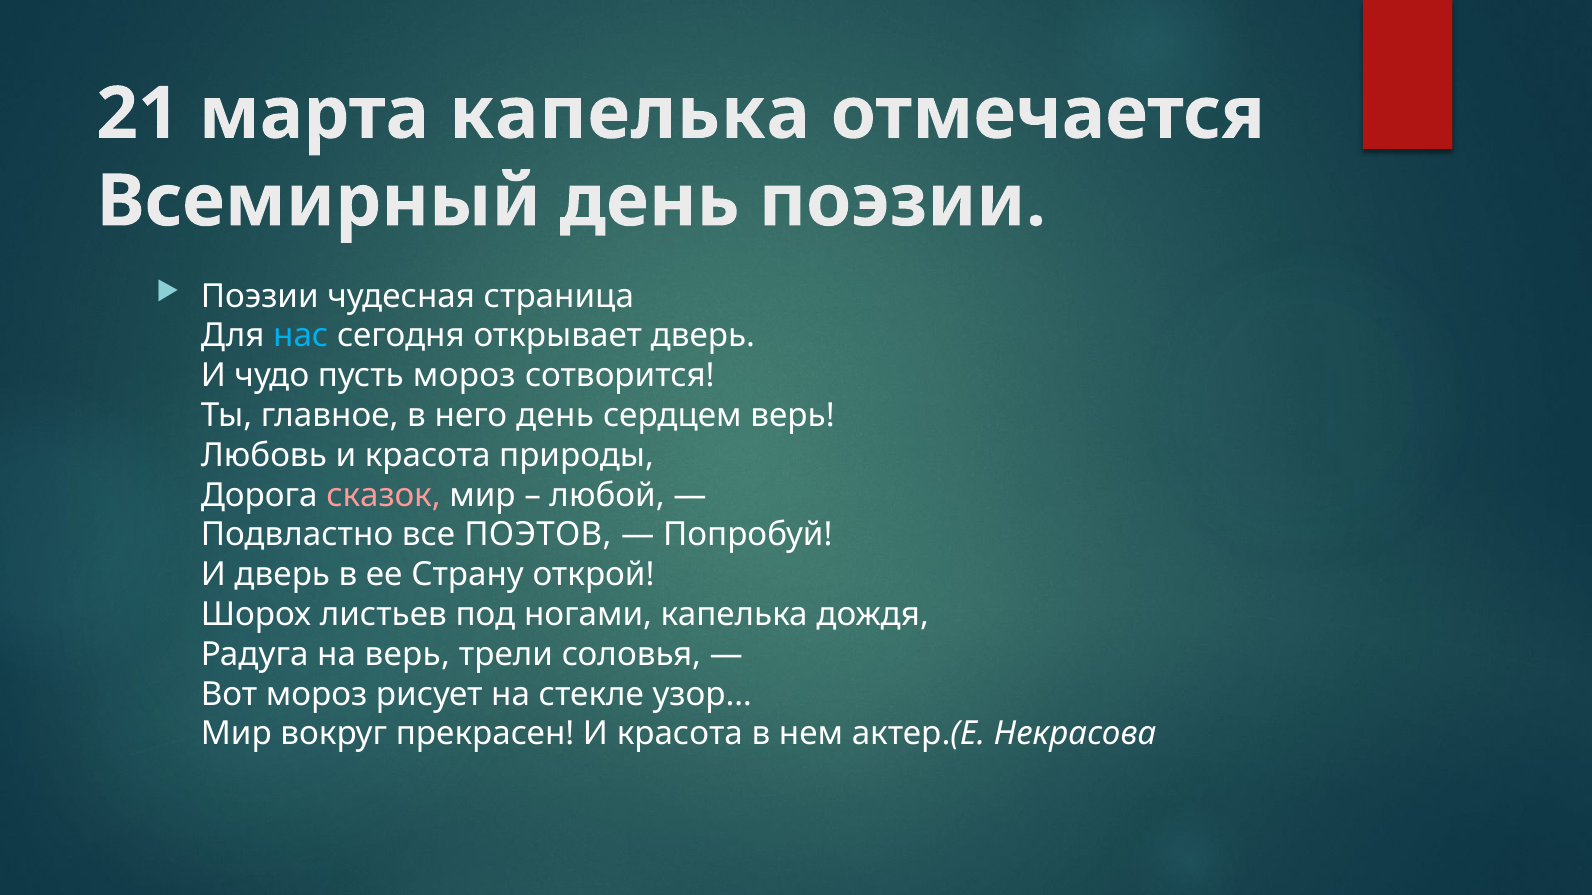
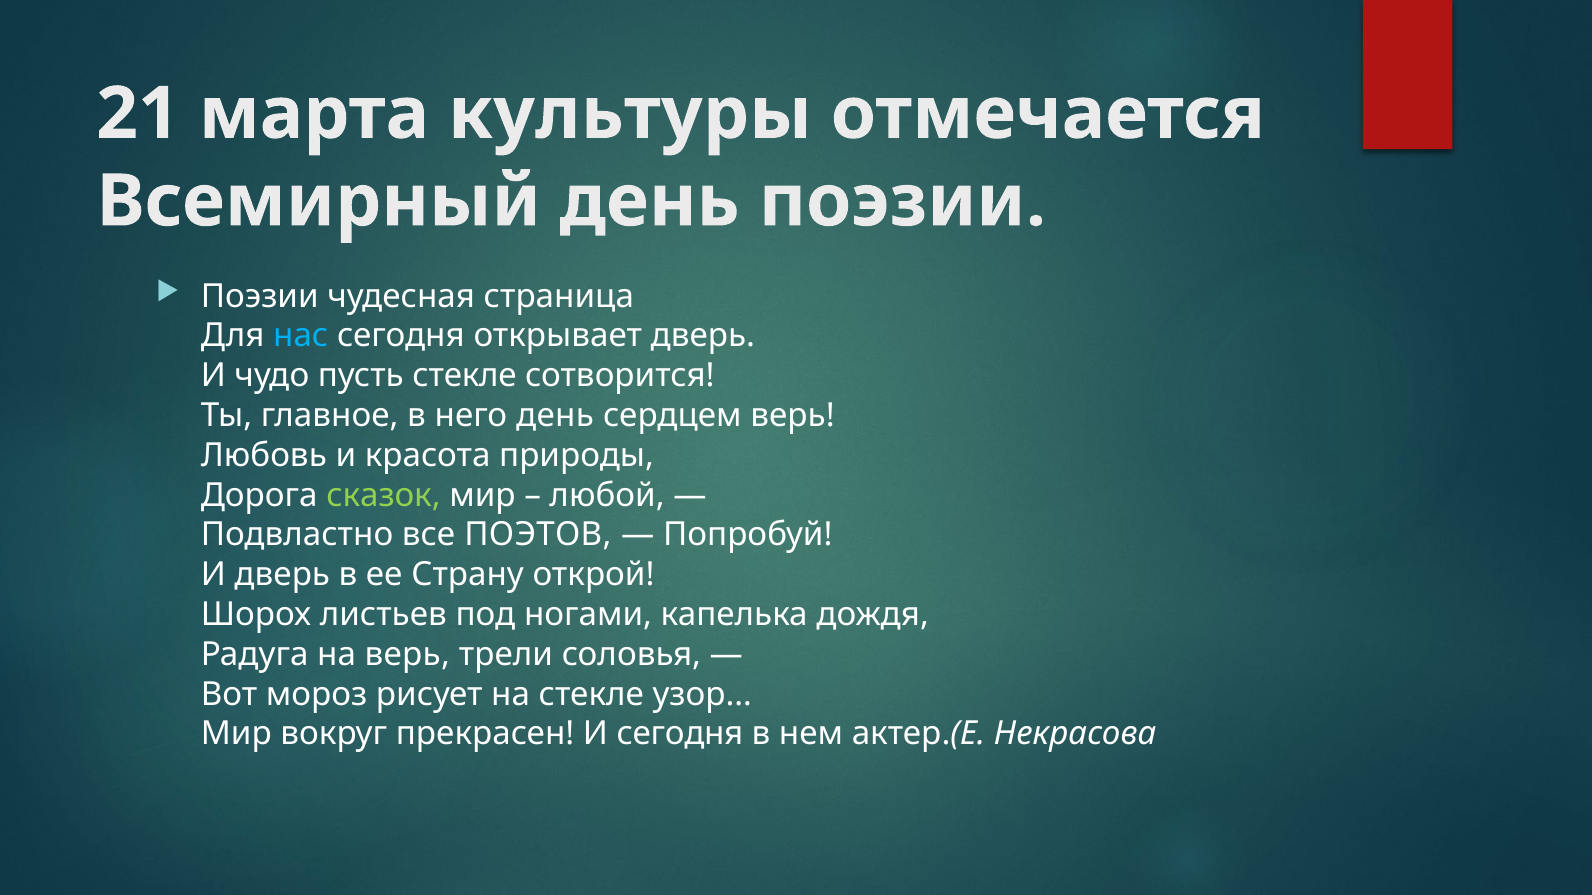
марта капелька: капелька -> культуры
пусть мороз: мороз -> стекле
сказок colour: pink -> light green
прекрасен И красота: красота -> сегодня
